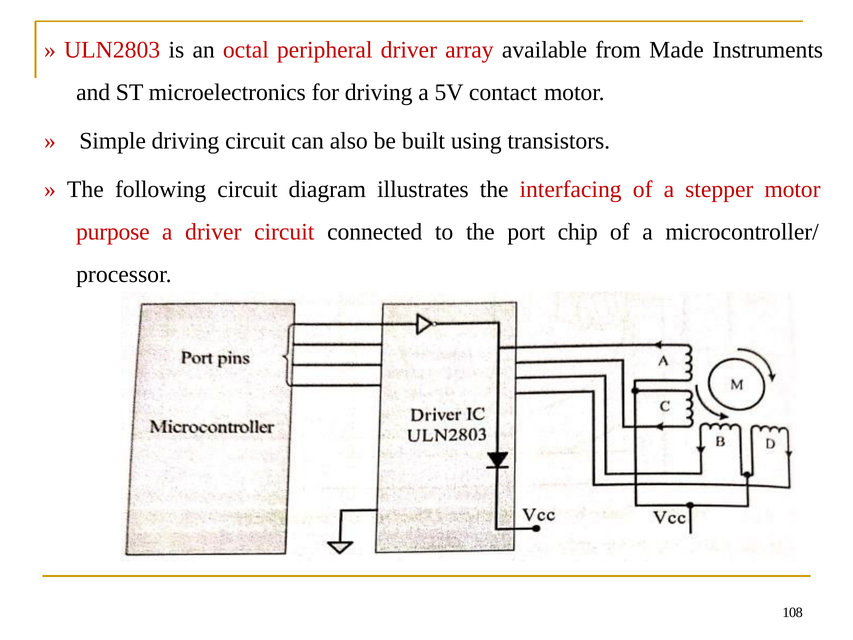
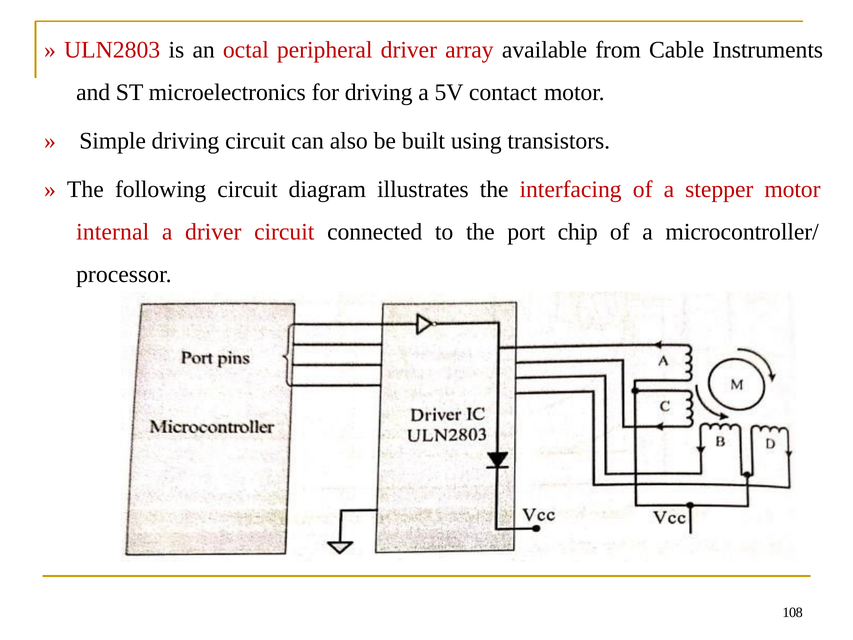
Made: Made -> Cable
purpose: purpose -> internal
